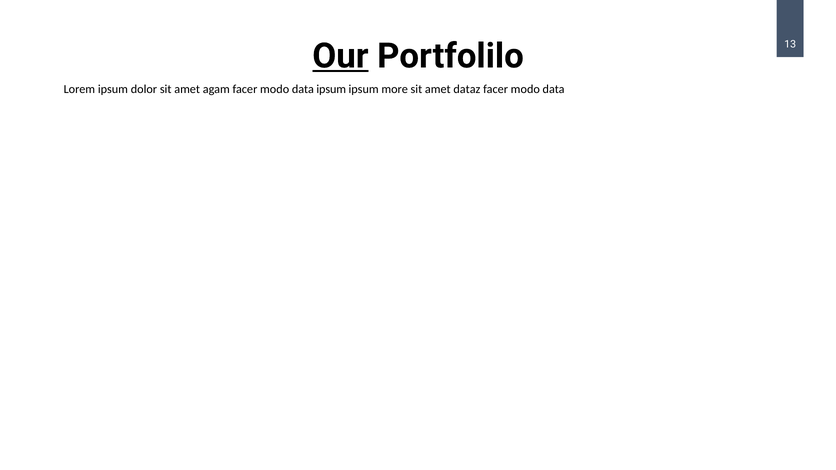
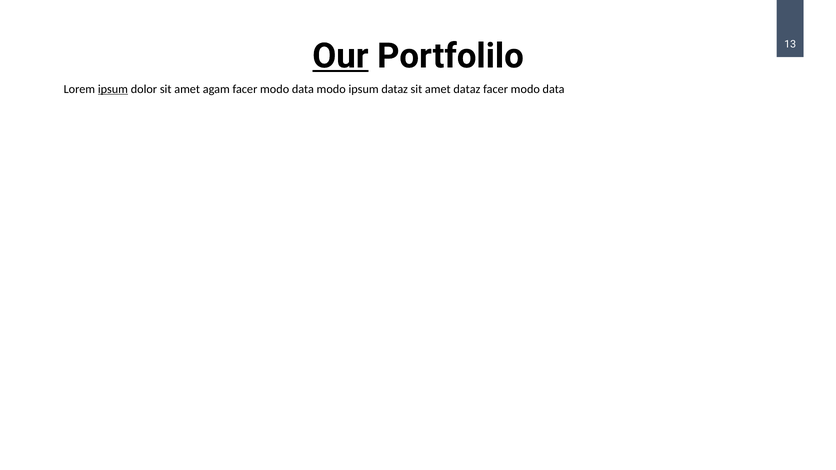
ipsum at (113, 89) underline: none -> present
data ipsum: ipsum -> modo
ipsum more: more -> dataz
